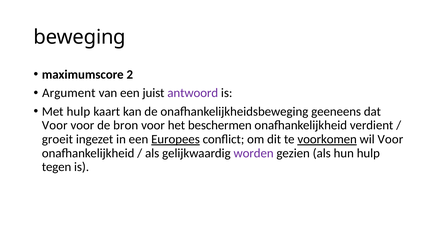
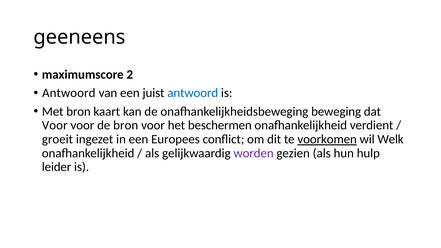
beweging: beweging -> geeneens
Argument at (69, 93): Argument -> Antwoord
antwoord at (193, 93) colour: purple -> blue
Met hulp: hulp -> bron
geeneens: geeneens -> beweging
Europees underline: present -> none
wil Voor: Voor -> Welk
tegen: tegen -> leider
